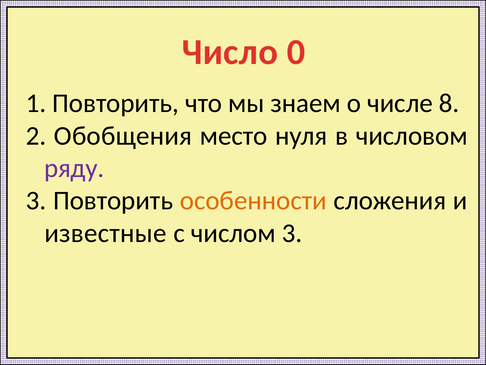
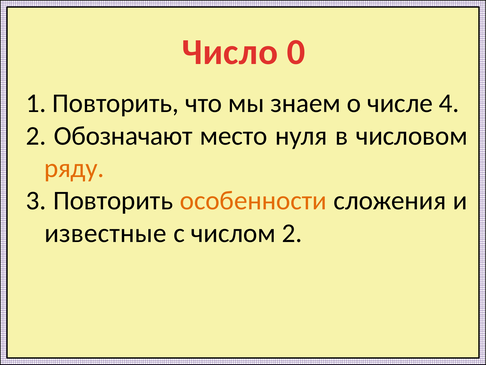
8: 8 -> 4
Обобщения: Обобщения -> Обозначают
ряду colour: purple -> orange
числом 3: 3 -> 2
